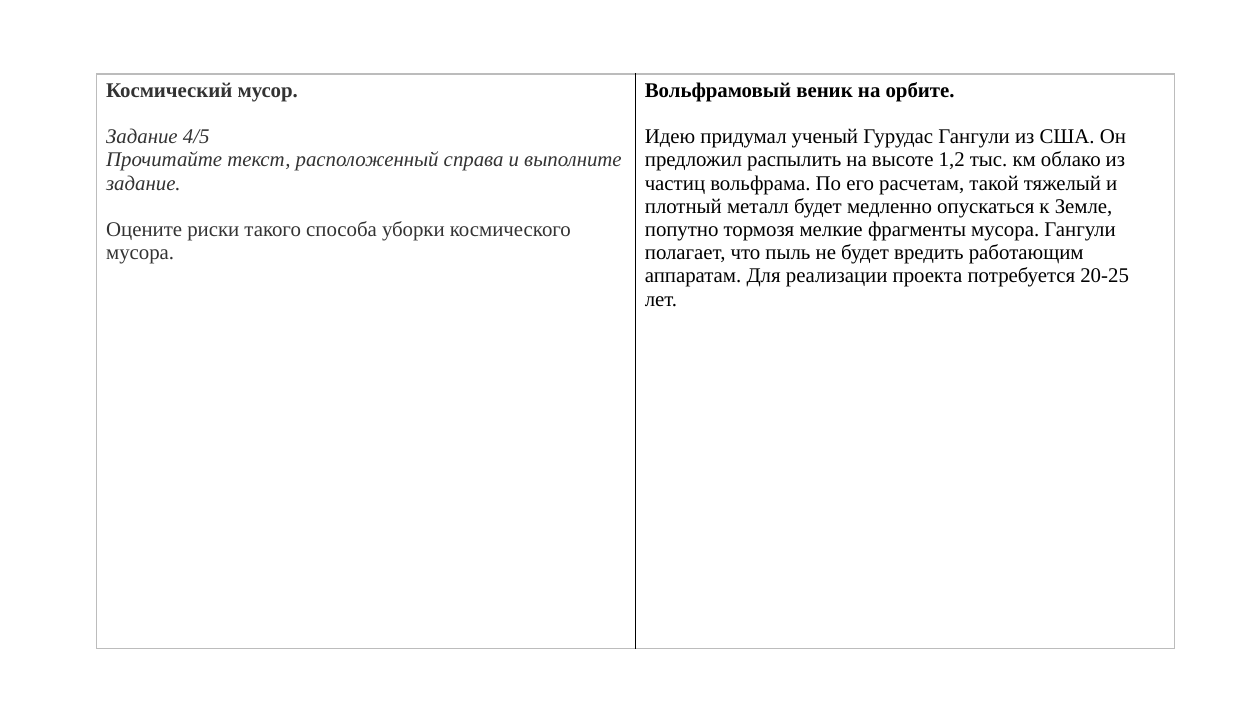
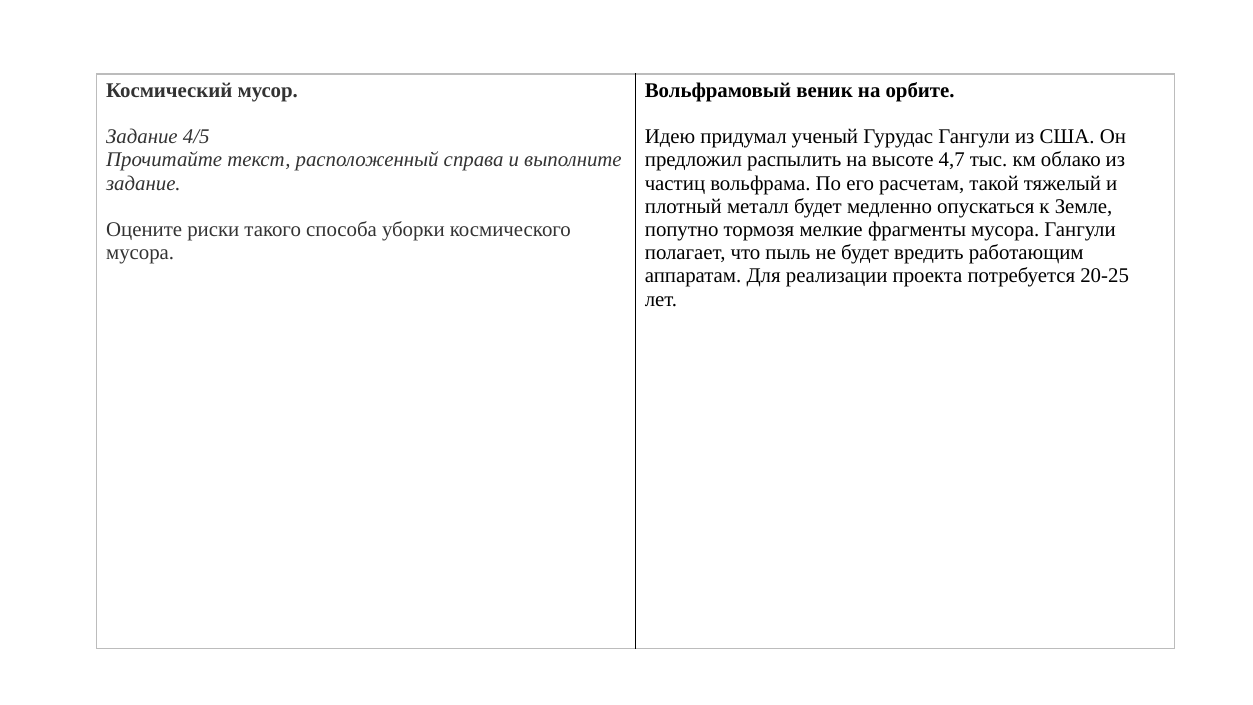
1,2: 1,2 -> 4,7
